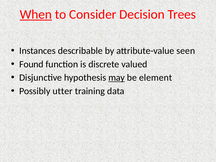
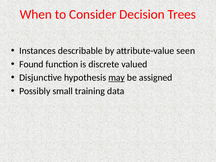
When underline: present -> none
element: element -> assigned
utter: utter -> small
